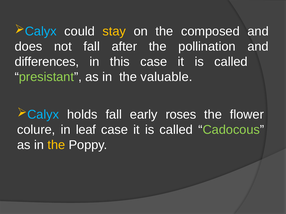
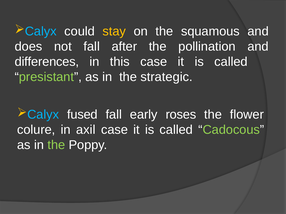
composed: composed -> squamous
valuable: valuable -> strategic
holds: holds -> fused
leaf: leaf -> axil
the at (56, 145) colour: yellow -> light green
